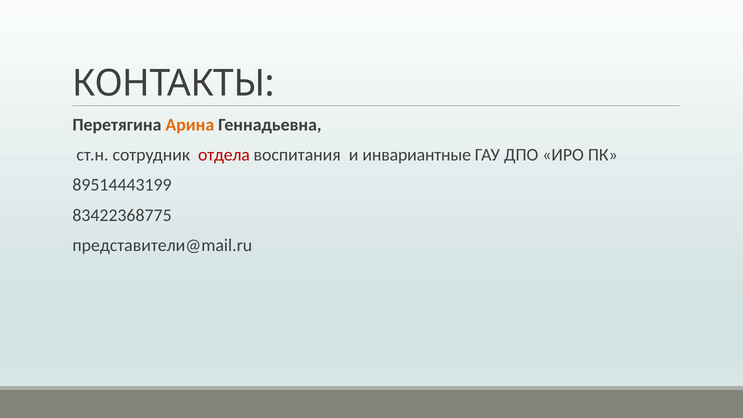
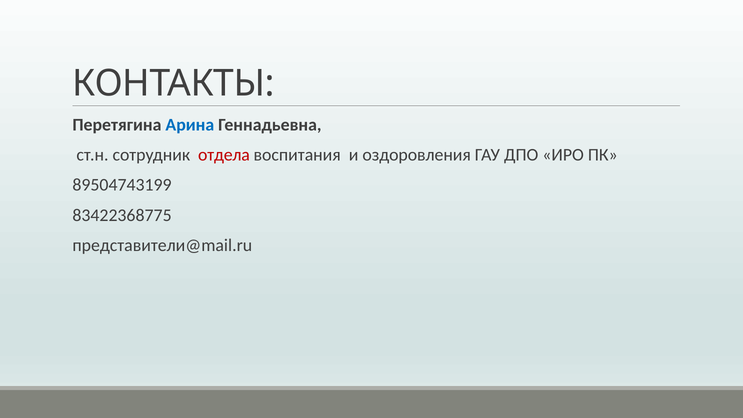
Арина colour: orange -> blue
инвариантные: инвариантные -> оздоровления
89514443199: 89514443199 -> 89504743199
